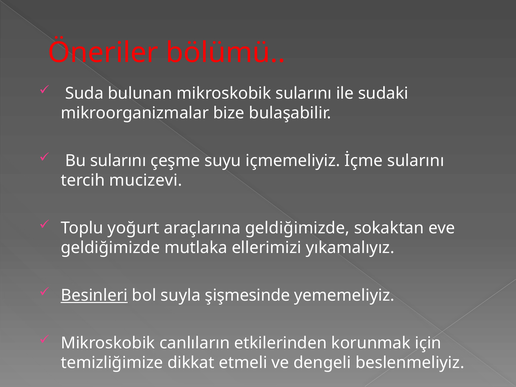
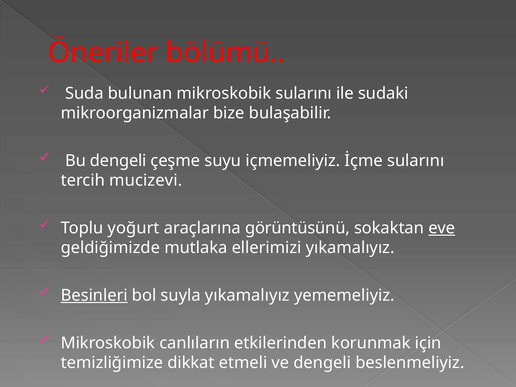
Bu sularını: sularını -> dengeli
araçlarına geldiğimizde: geldiğimizde -> görüntüsünü
eve underline: none -> present
suyla şişmesinde: şişmesinde -> yıkamalıyız
